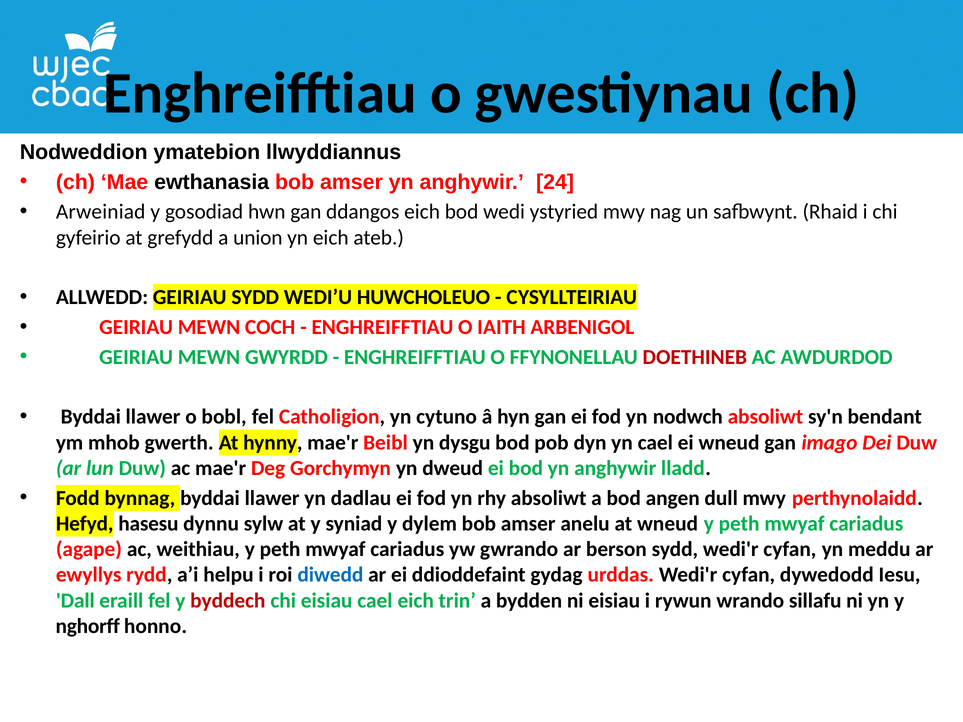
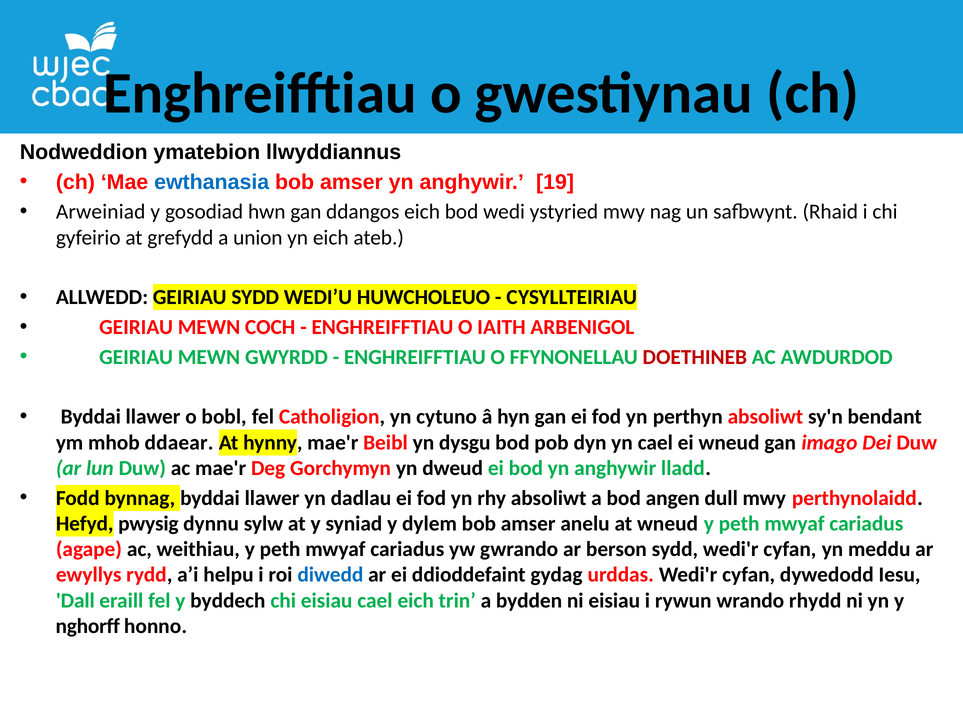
ewthanasia colour: black -> blue
24: 24 -> 19
nodwch: nodwch -> perthyn
gwerth: gwerth -> ddaear
hasesu: hasesu -> pwysig
byddech colour: red -> black
sillafu: sillafu -> rhydd
